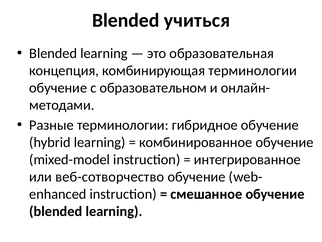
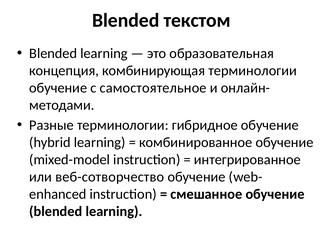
учиться: учиться -> текстом
образовательном: образовательном -> самостоятельное
